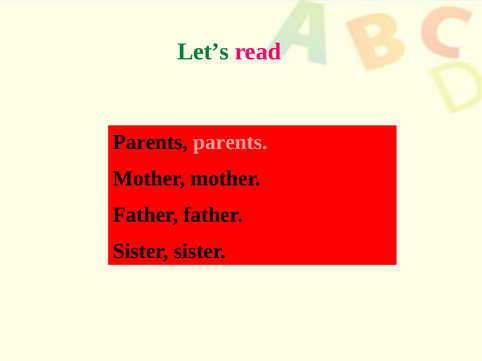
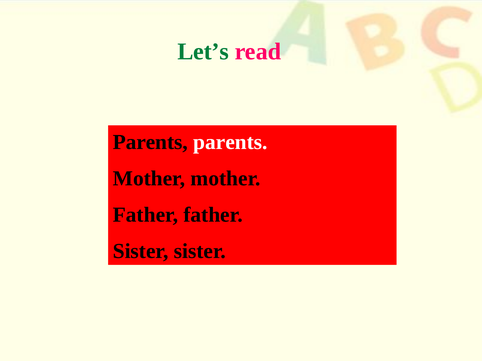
parents at (230, 142) colour: pink -> white
